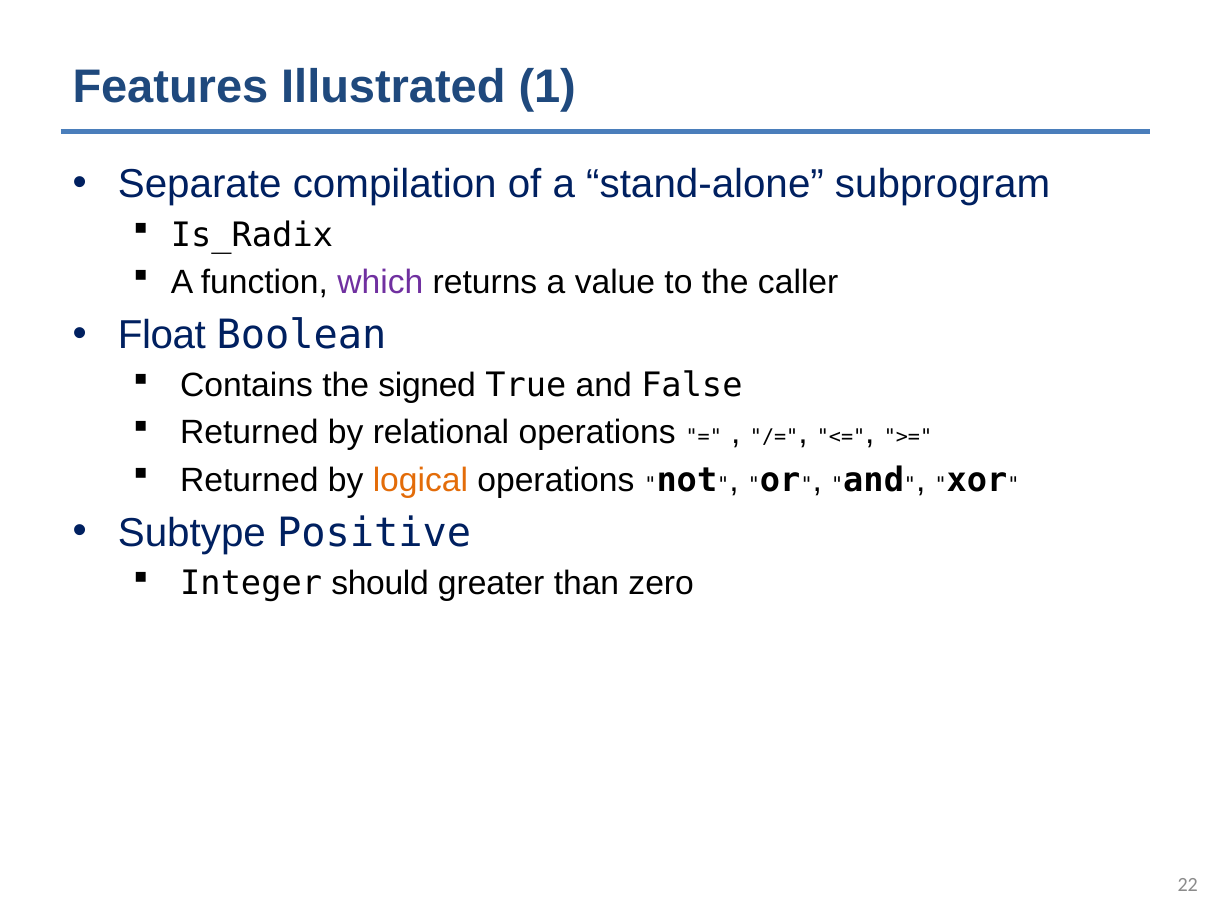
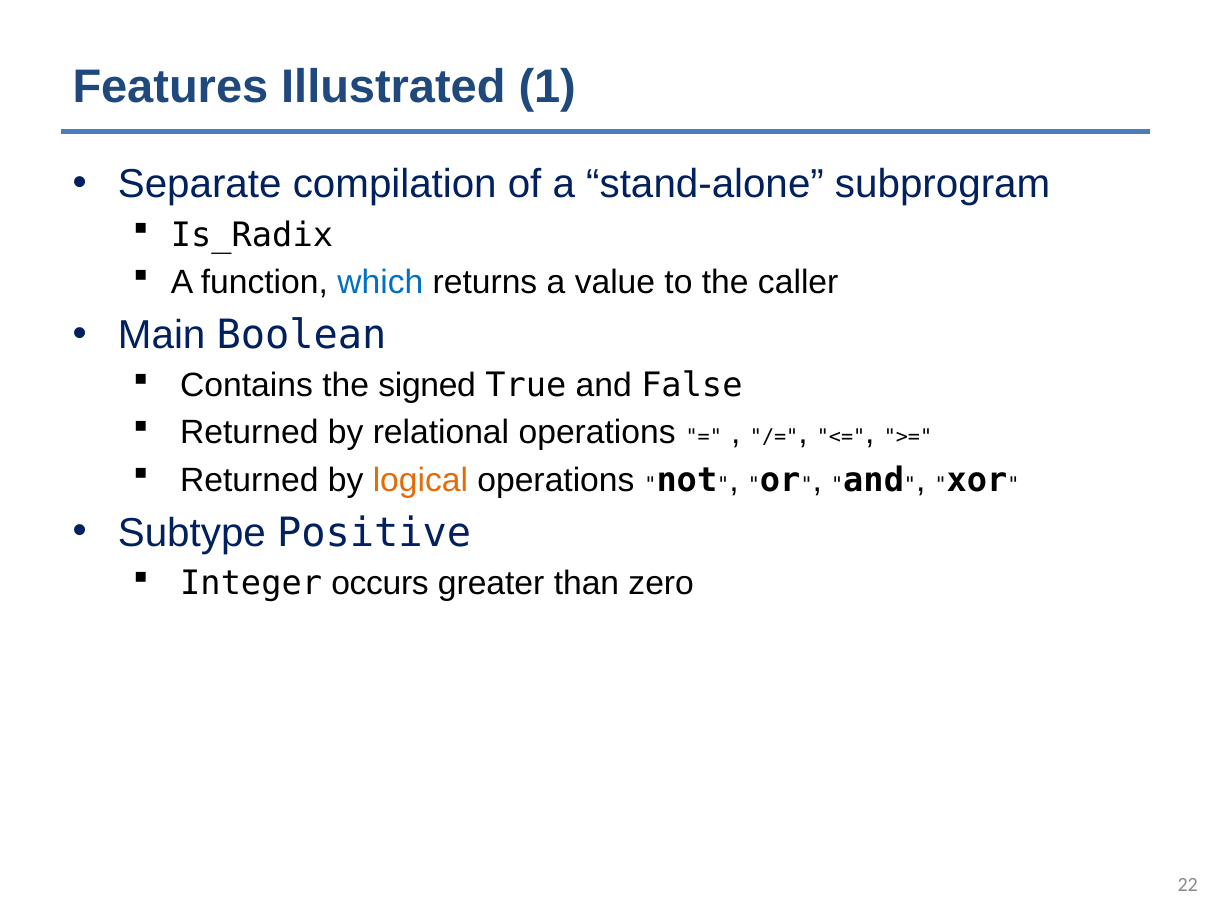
which colour: purple -> blue
Float: Float -> Main
should: should -> occurs
